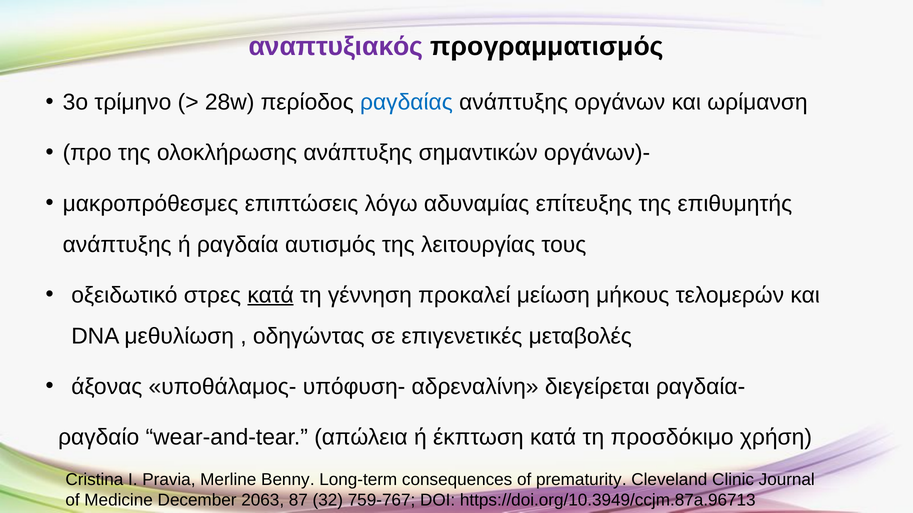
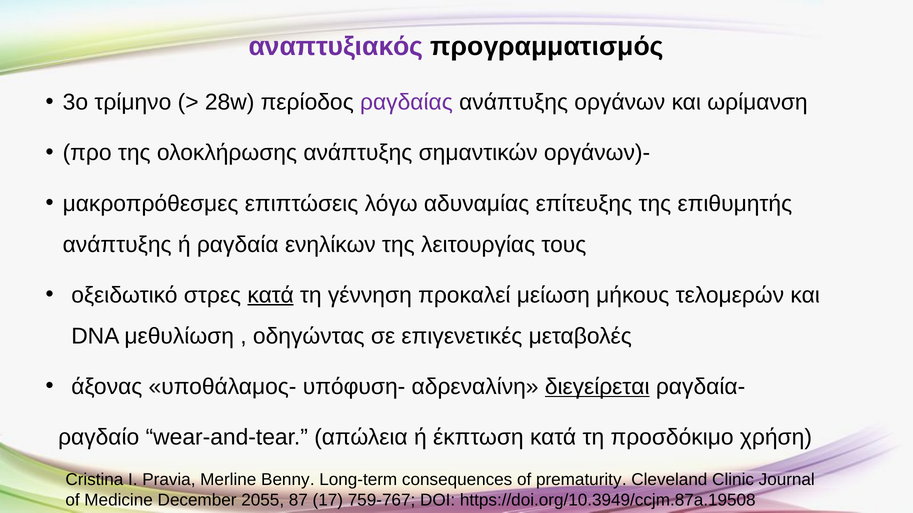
ραγδαίας colour: blue -> purple
αυτισμός: αυτισμός -> ενηλίκων
διεγείρεται underline: none -> present
2063: 2063 -> 2055
32: 32 -> 17
https://doi.org/10.3949/ccjm.87a.96713: https://doi.org/10.3949/ccjm.87a.96713 -> https://doi.org/10.3949/ccjm.87a.19508
